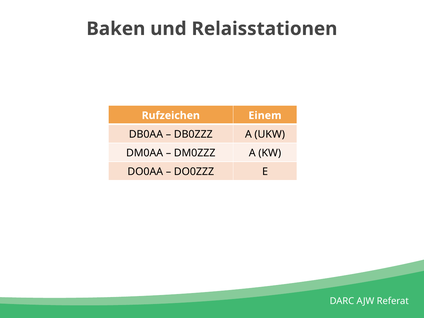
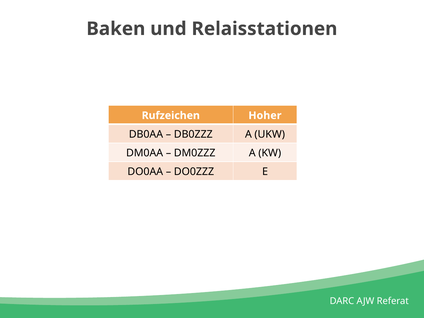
Einem: Einem -> Hoher
